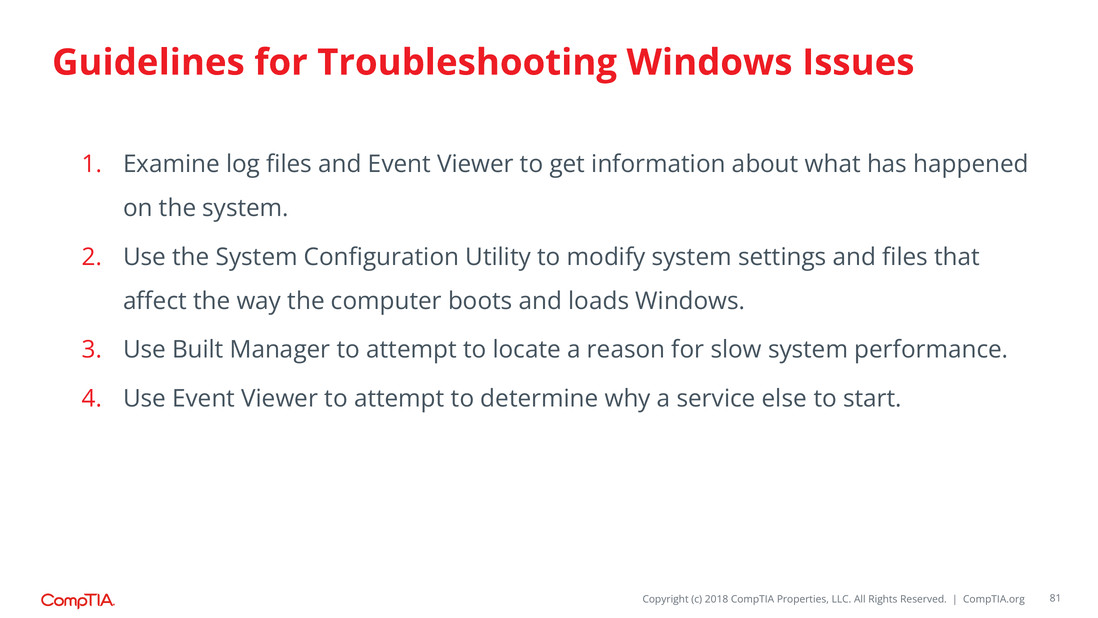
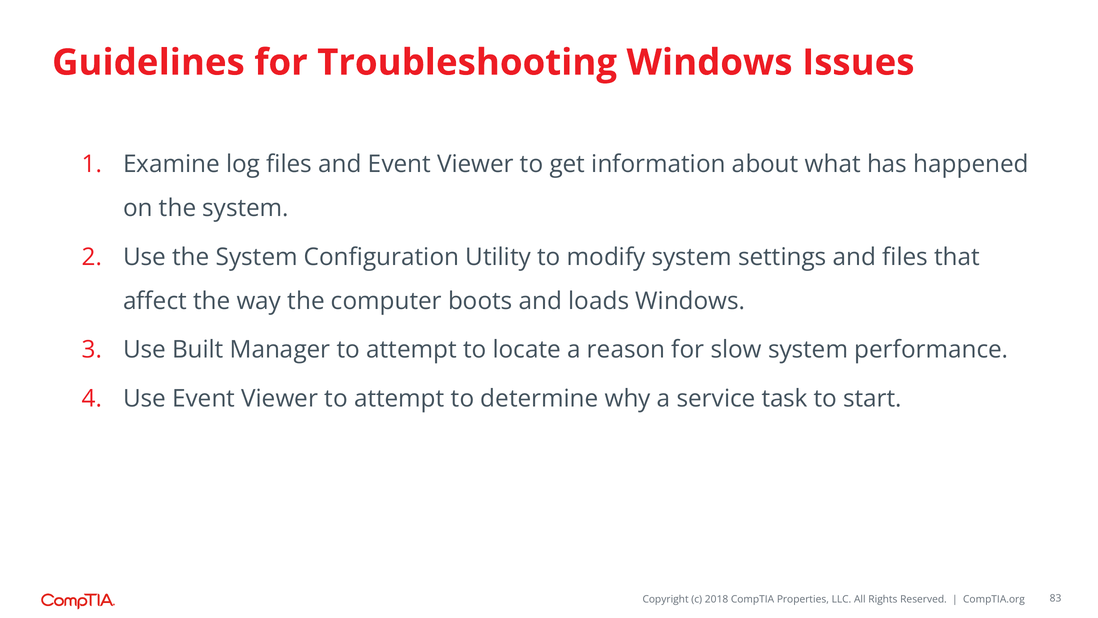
else: else -> task
81: 81 -> 83
